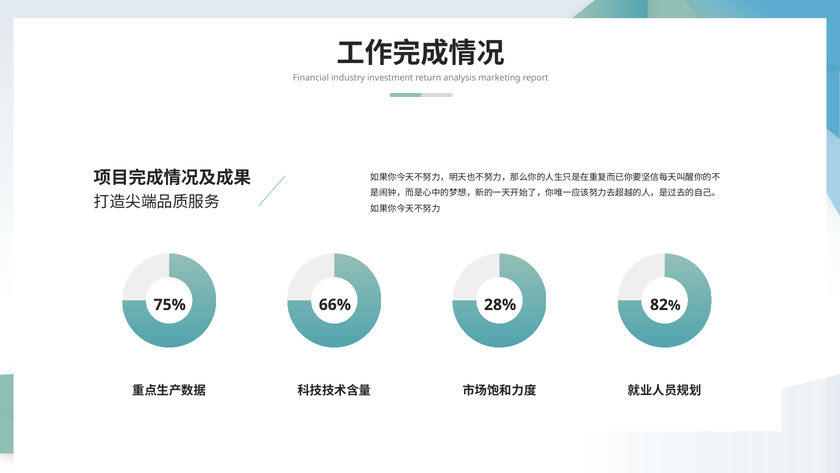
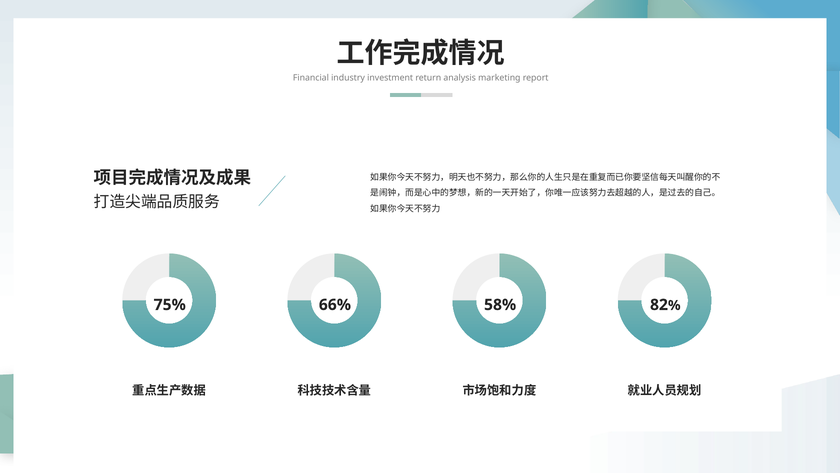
28%: 28% -> 58%
